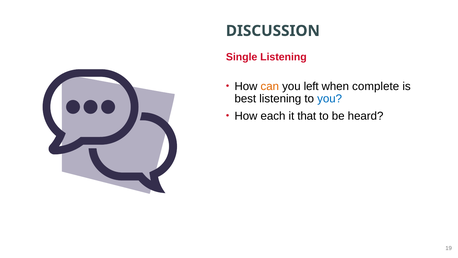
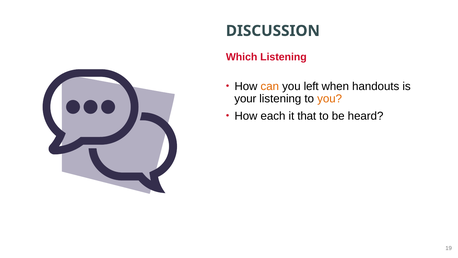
Single: Single -> Which
complete: complete -> handouts
best: best -> your
you at (330, 99) colour: blue -> orange
